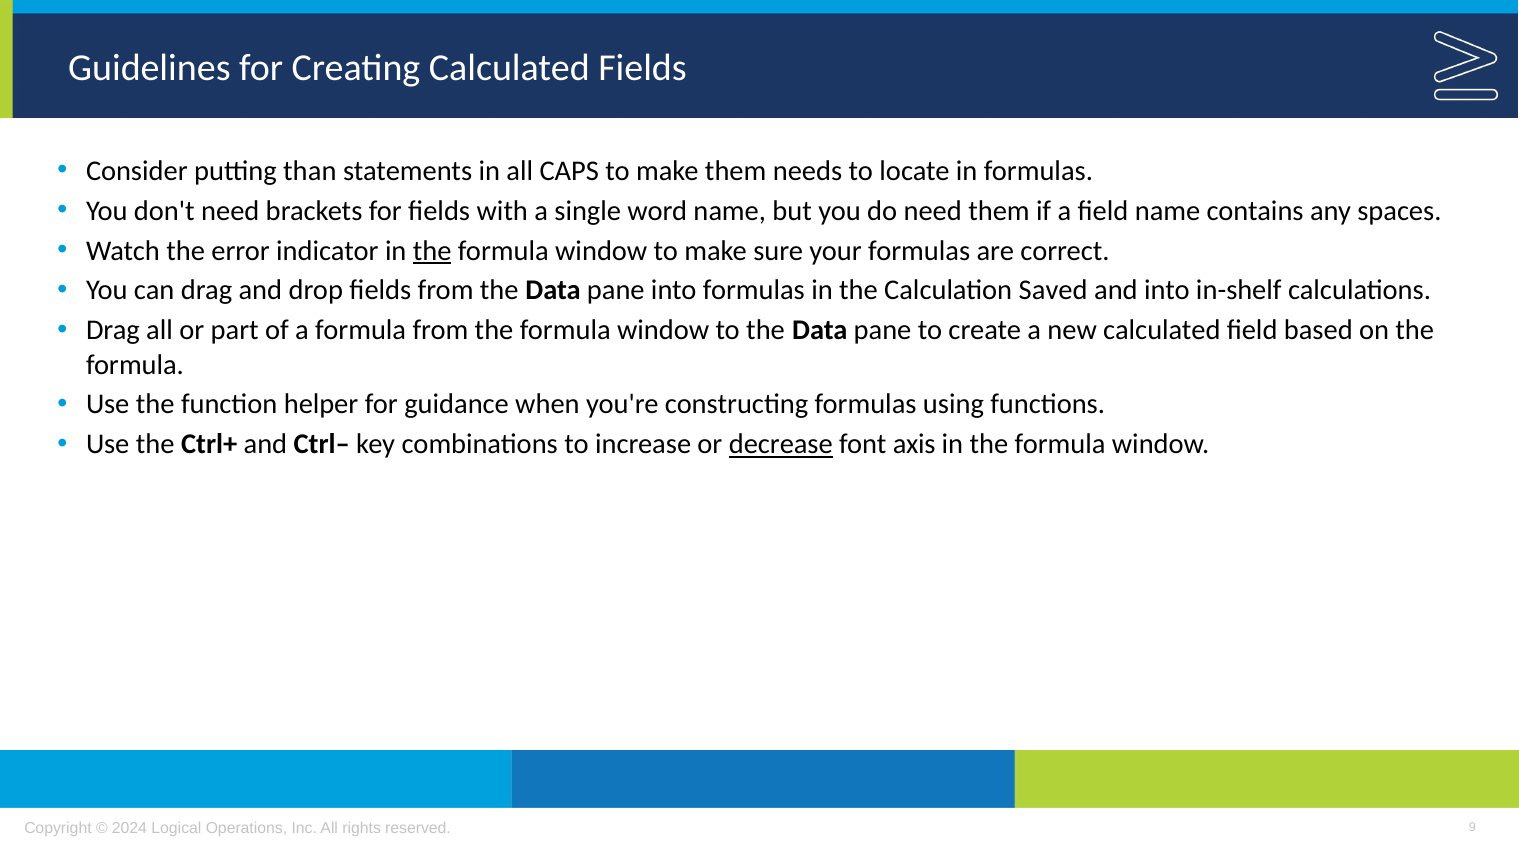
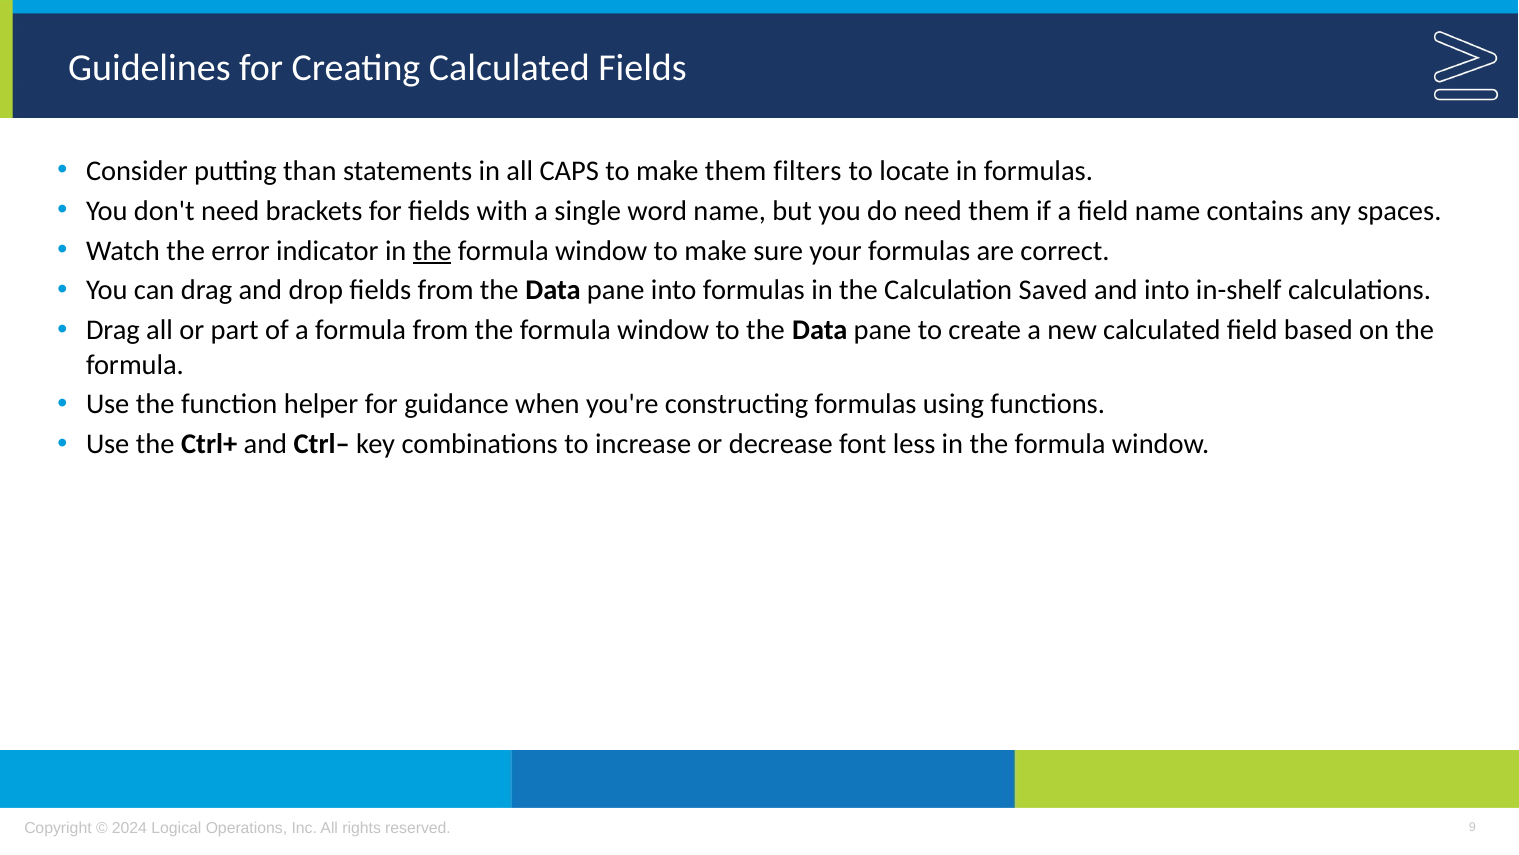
needs: needs -> filters
decrease underline: present -> none
axis: axis -> less
